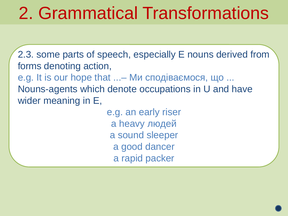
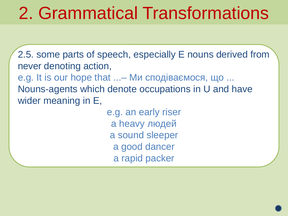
2.3: 2.3 -> 2.5
forms: forms -> never
